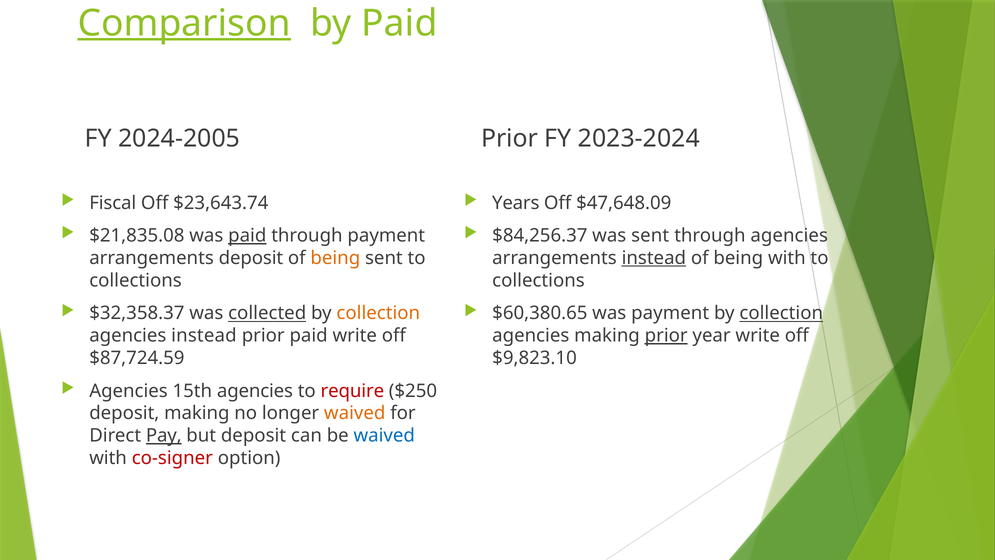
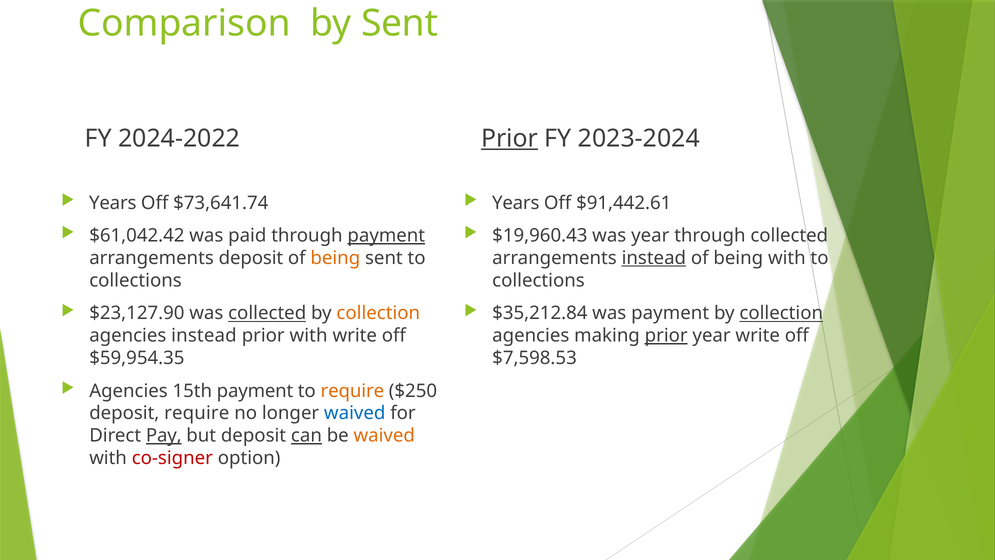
Comparison underline: present -> none
by Paid: Paid -> Sent
2024-2005: 2024-2005 -> 2024-2022
Prior at (510, 139) underline: none -> present
Fiscal at (113, 203): Fiscal -> Years
$23,643.74: $23,643.74 -> $73,641.74
$47,648.09: $47,648.09 -> $91,442.61
$21,835.08: $21,835.08 -> $61,042.42
paid at (247, 236) underline: present -> none
payment at (386, 236) underline: none -> present
$84,256.37: $84,256.37 -> $19,960.43
was sent: sent -> year
through agencies: agencies -> collected
$32,358.37: $32,358.37 -> $23,127.90
$60,380.65: $60,380.65 -> $35,212.84
prior paid: paid -> with
$87,724.59: $87,724.59 -> $59,954.35
$9,823.10: $9,823.10 -> $7,598.53
15th agencies: agencies -> payment
require at (352, 391) colour: red -> orange
deposit making: making -> require
waived at (355, 413) colour: orange -> blue
can underline: none -> present
waived at (384, 435) colour: blue -> orange
